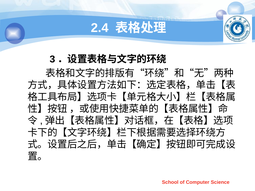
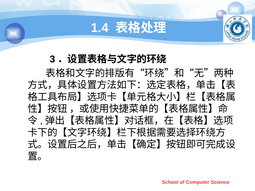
2.4: 2.4 -> 1.4
